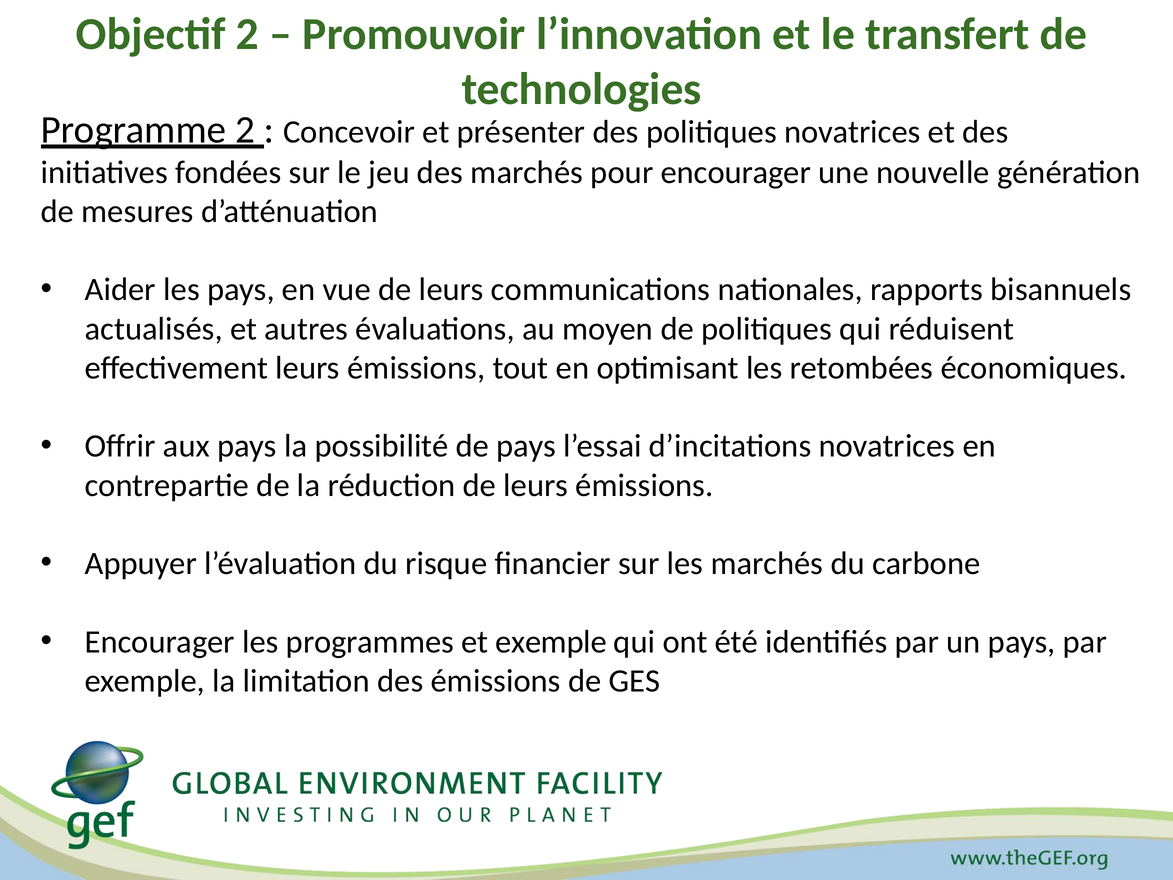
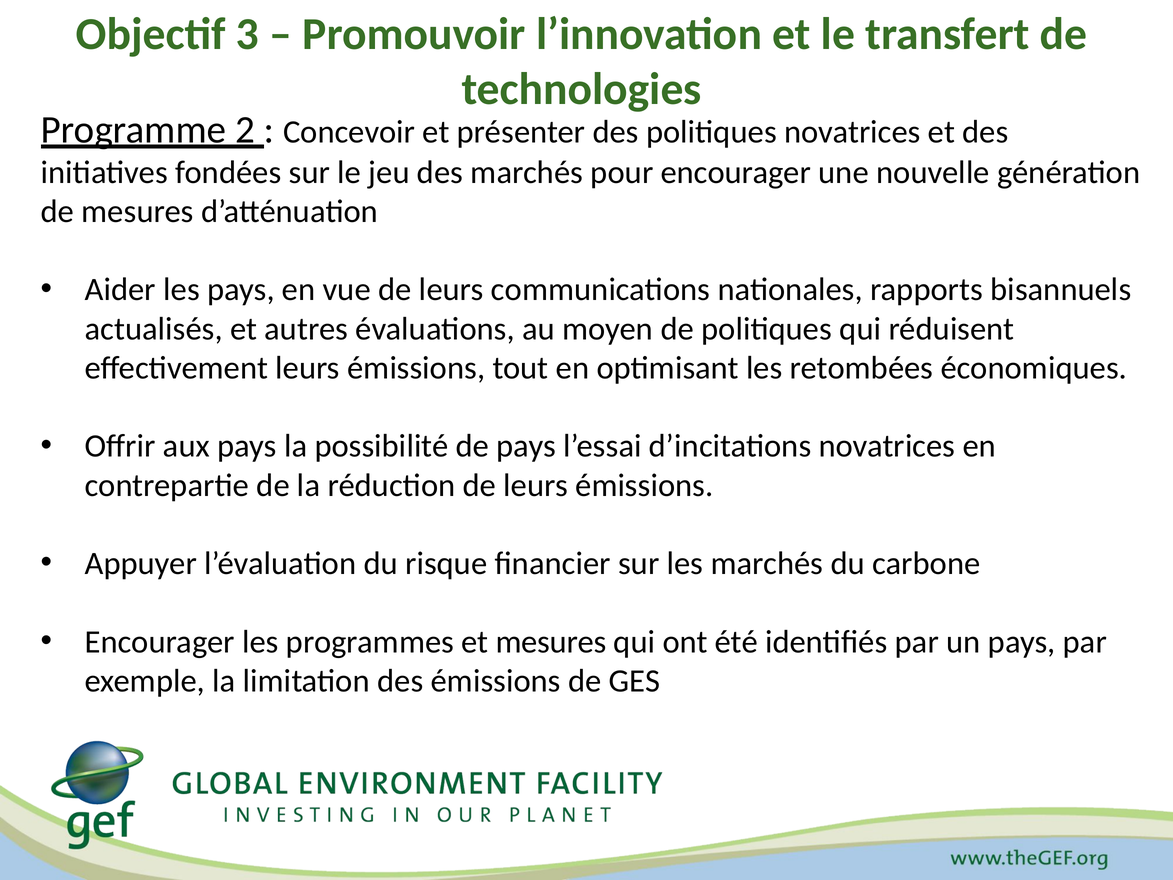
Objectif 2: 2 -> 3
et exemple: exemple -> mesures
